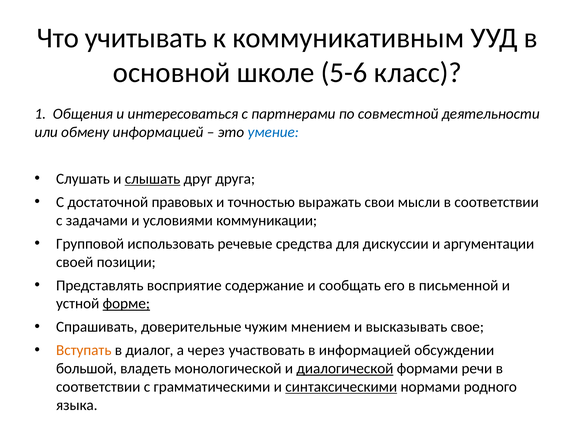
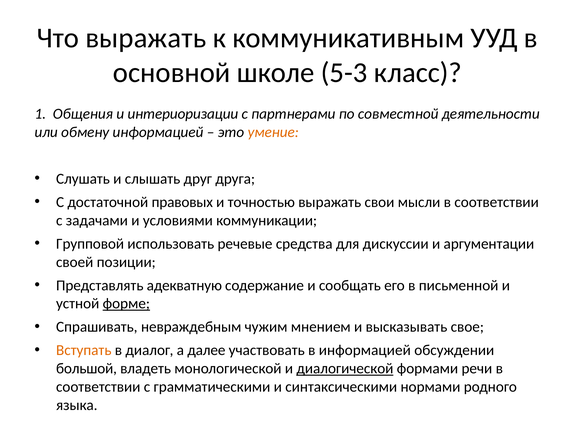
Что учитывать: учитывать -> выражать
5-6: 5-6 -> 5-3
интересоваться: интересоваться -> интериоризации
умение colour: blue -> orange
слышать underline: present -> none
восприятие: восприятие -> адекватную
доверительные: доверительные -> невраждебным
через: через -> далее
синтаксическими underline: present -> none
